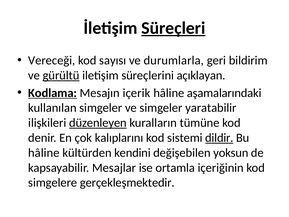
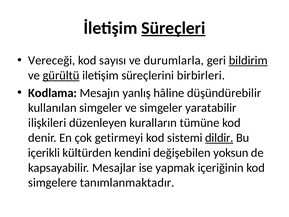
bildirim underline: none -> present
açıklayan: açıklayan -> birbirleri
Kodlama underline: present -> none
içerik: içerik -> yanlış
aşamalarındaki: aşamalarındaki -> düşündürebilir
düzenleyen underline: present -> none
kalıplarını: kalıplarını -> getirmeyi
hâline at (44, 153): hâline -> içerikli
ortamla: ortamla -> yapmak
gerçekleşmektedir: gerçekleşmektedir -> tanımlanmaktadır
